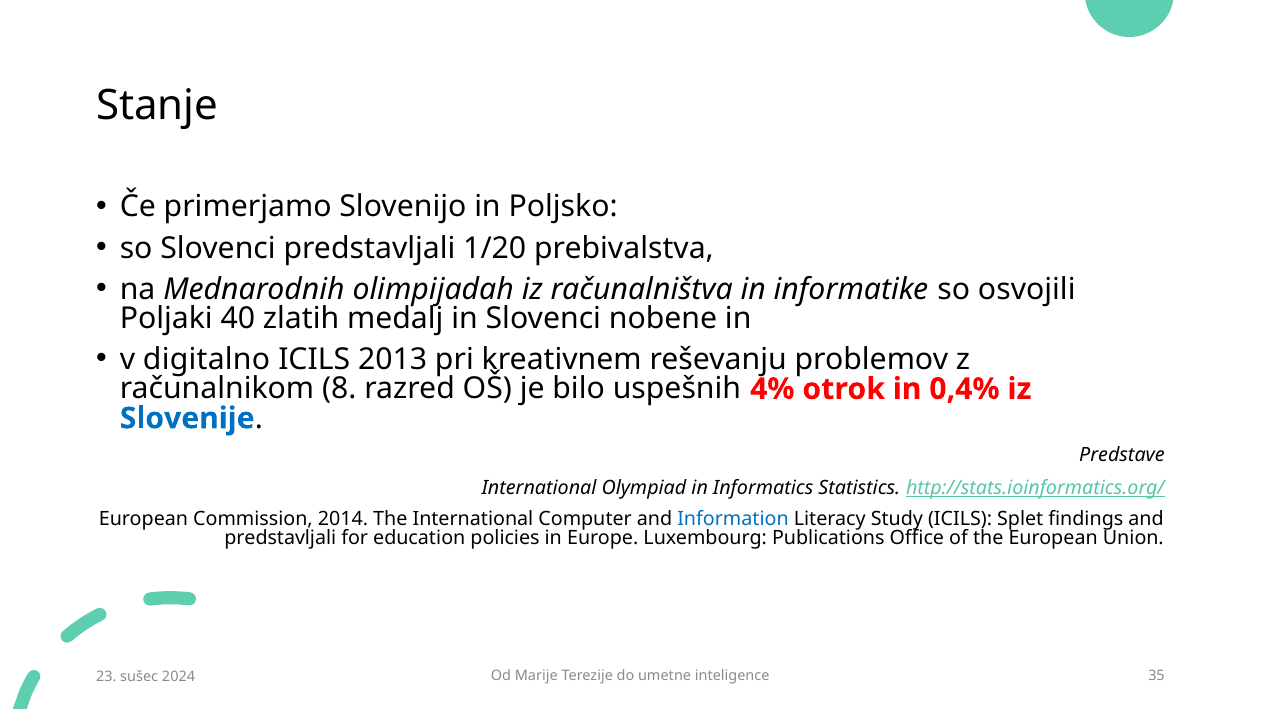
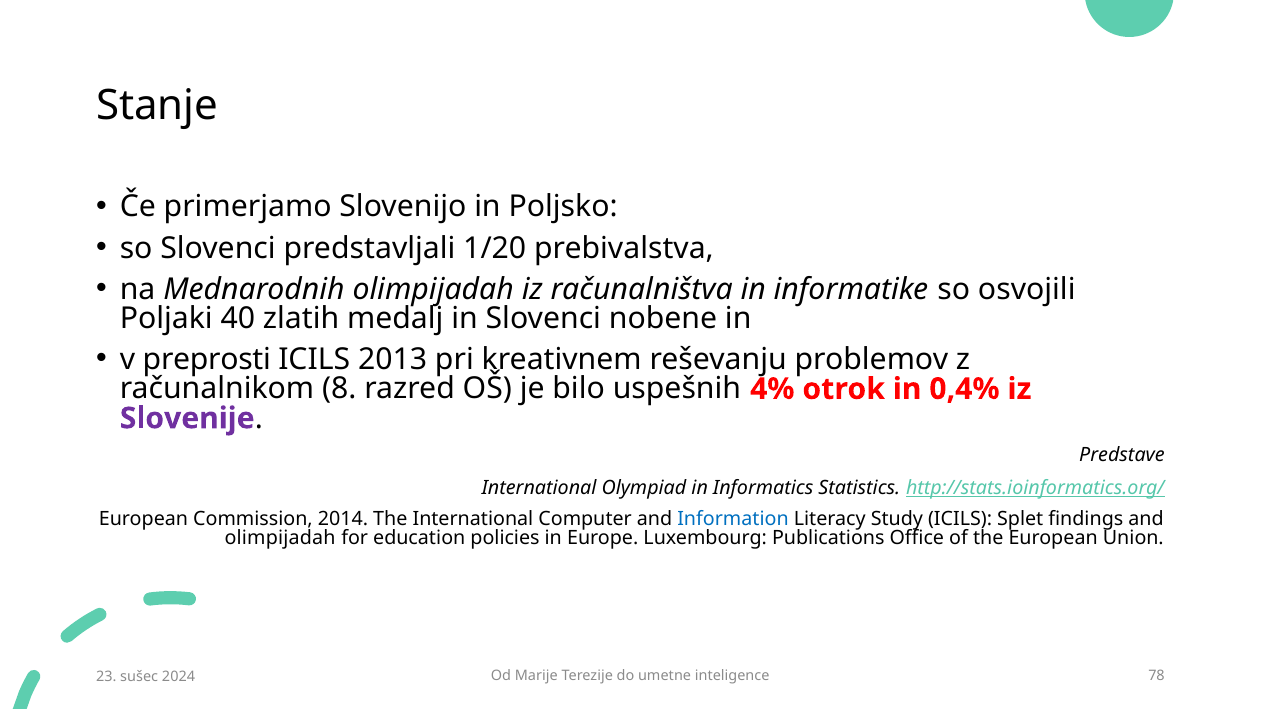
digitalno: digitalno -> preprosti
Slovenije colour: blue -> purple
predstavljali at (280, 539): predstavljali -> olimpijadah
35: 35 -> 78
